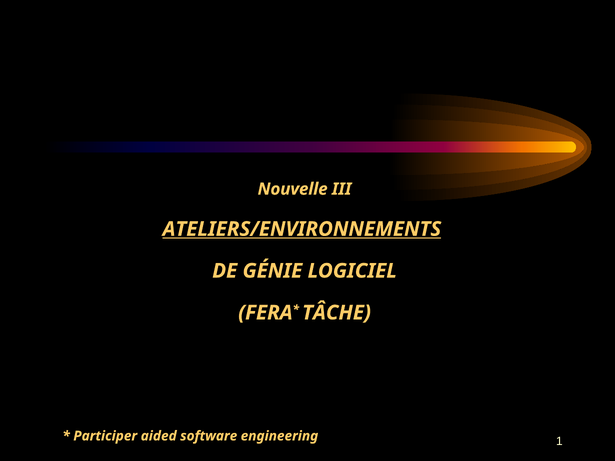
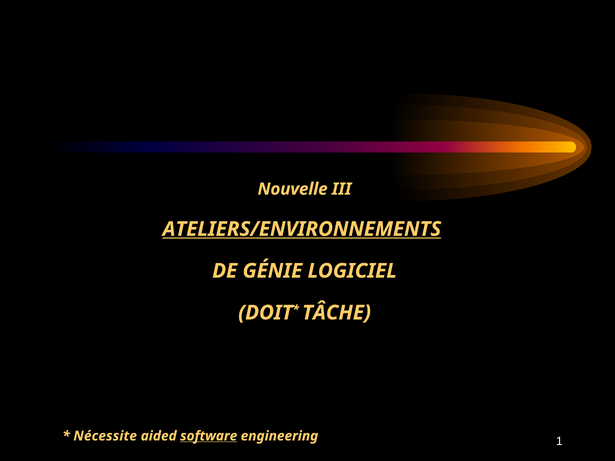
FERA: FERA -> DOIT
Participer: Participer -> Nécessite
software underline: none -> present
